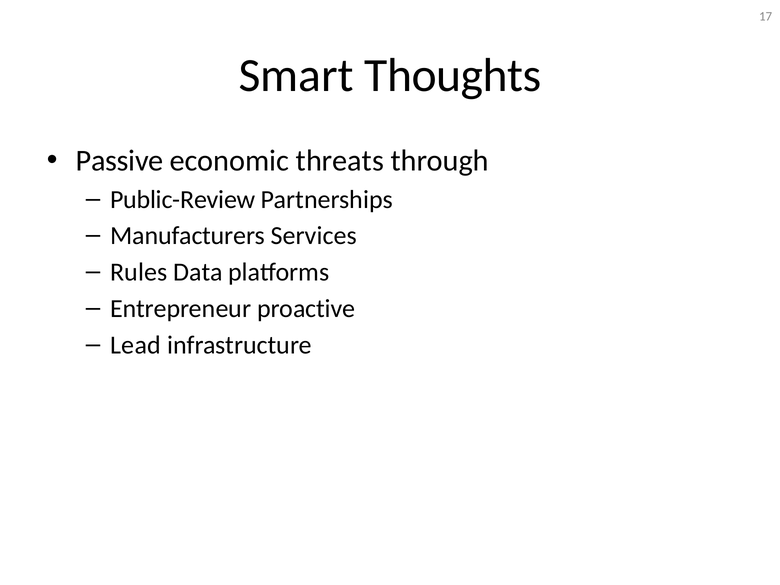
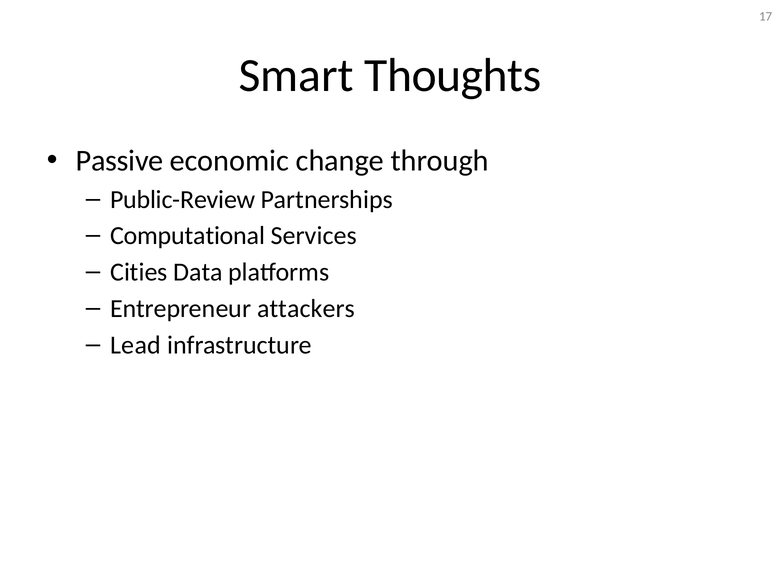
threats: threats -> change
Manufacturers: Manufacturers -> Computational
Rules: Rules -> Cities
proactive: proactive -> attackers
